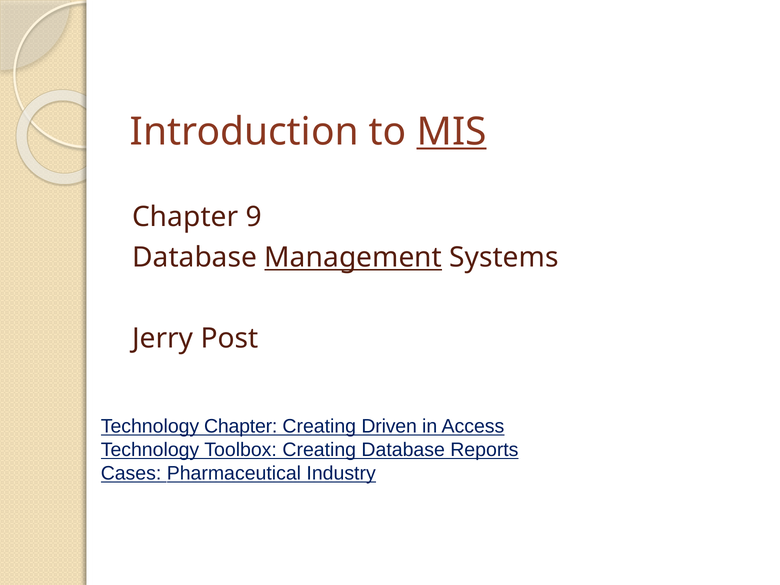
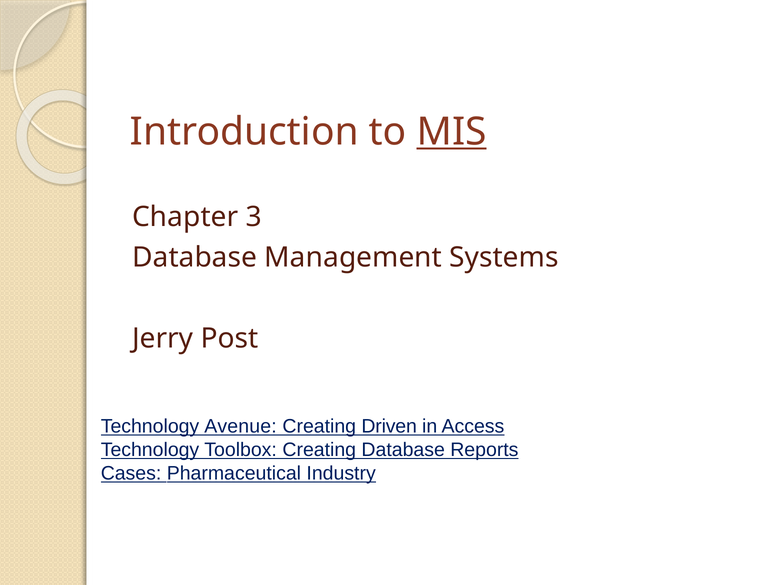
9: 9 -> 3
Management underline: present -> none
Technology Chapter: Chapter -> Avenue
